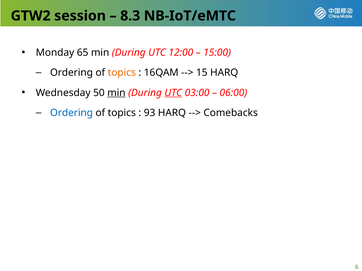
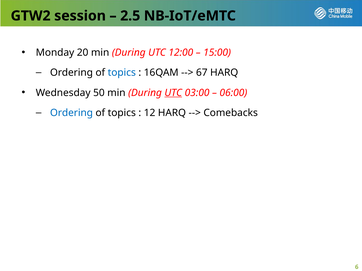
8.3: 8.3 -> 2.5
65: 65 -> 20
topics at (122, 73) colour: orange -> blue
15: 15 -> 67
min at (116, 93) underline: present -> none
93: 93 -> 12
